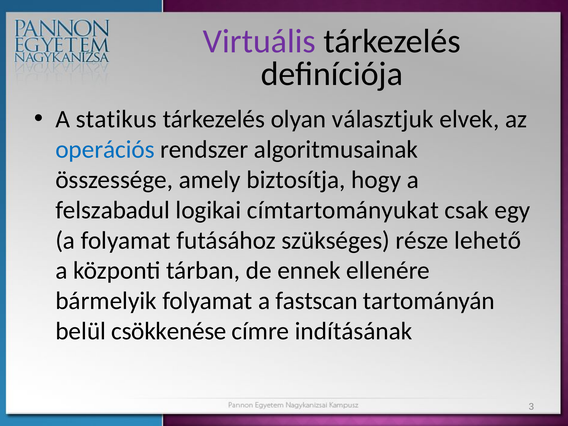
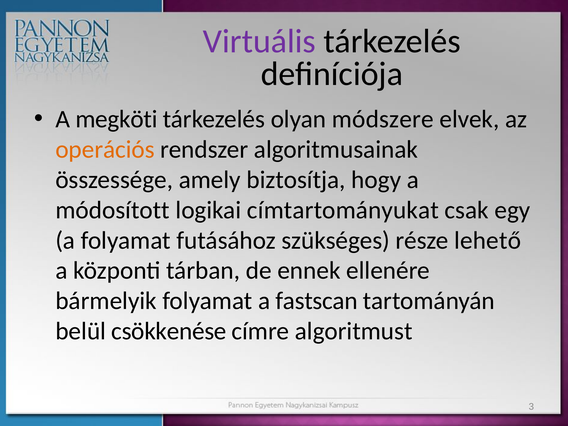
statikus: statikus -> megköti
választjuk: választjuk -> módszere
operációs colour: blue -> orange
felszabadul: felszabadul -> módosított
indításának: indításának -> algoritmust
